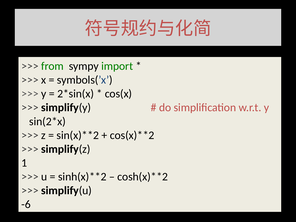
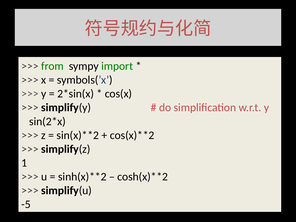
-6: -6 -> -5
